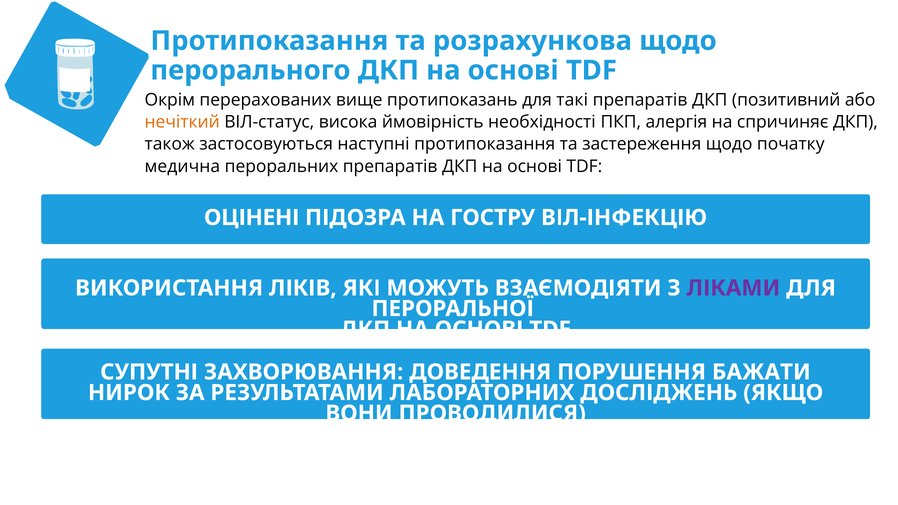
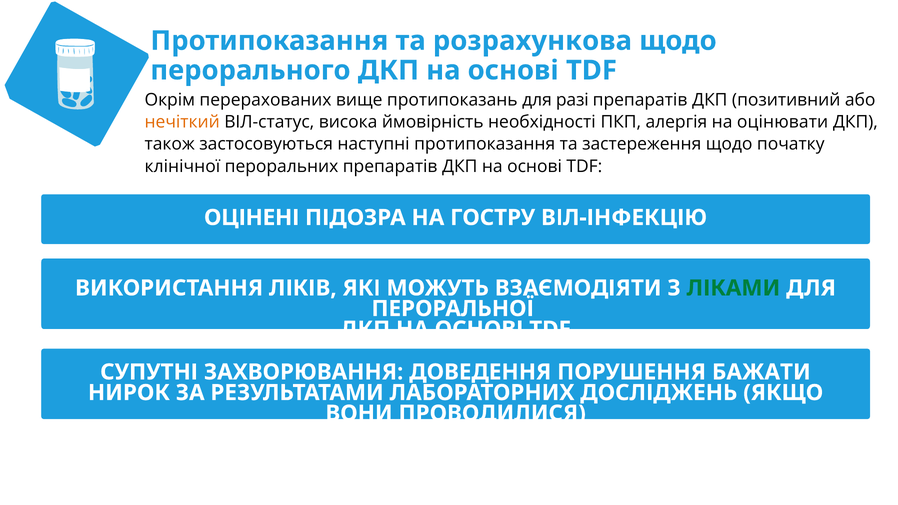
такі: такі -> разі
спричиняє: спричиняє -> оцінювати
медична: медична -> клінічної
ЛІКАМИ colour: purple -> green
